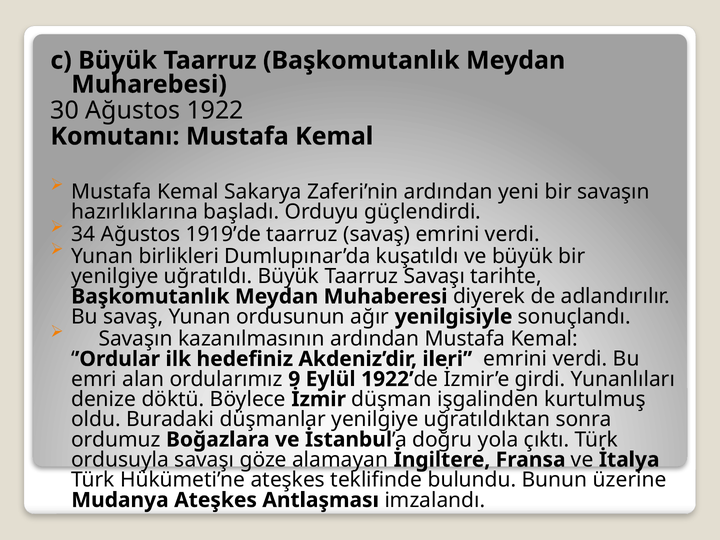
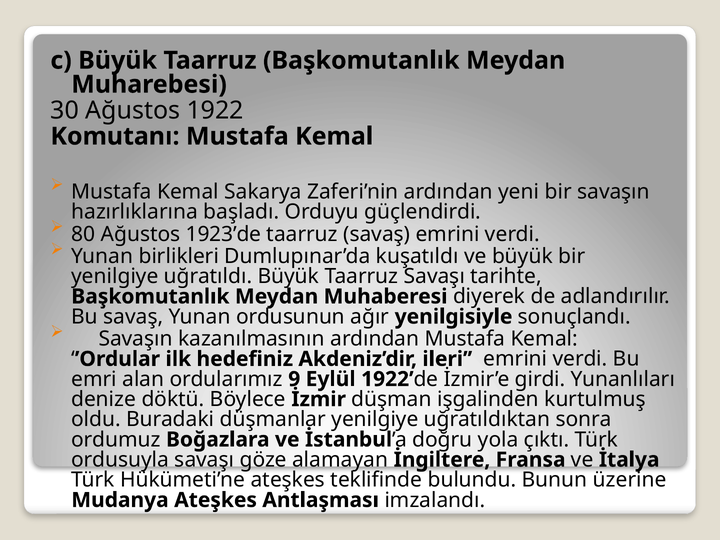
34: 34 -> 80
1919’de: 1919’de -> 1923’de
